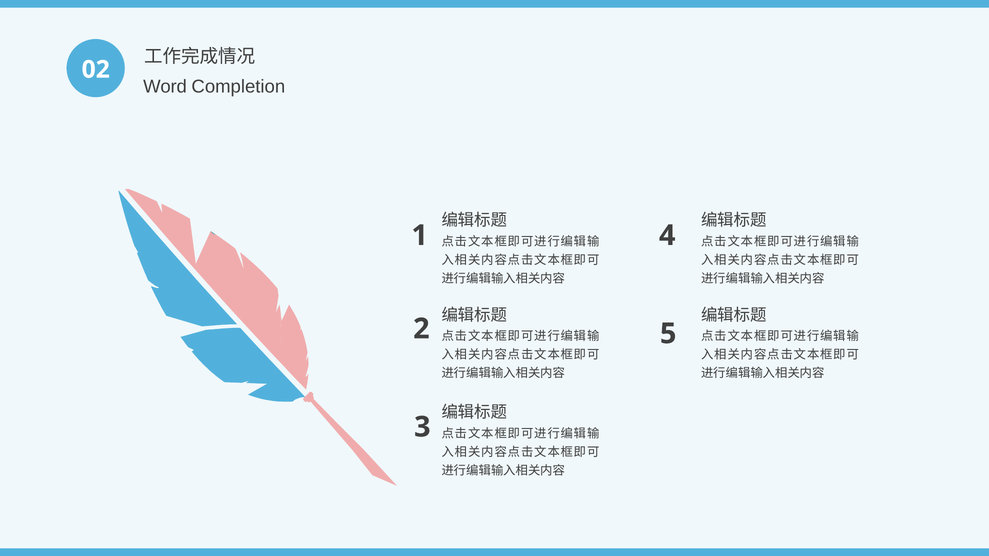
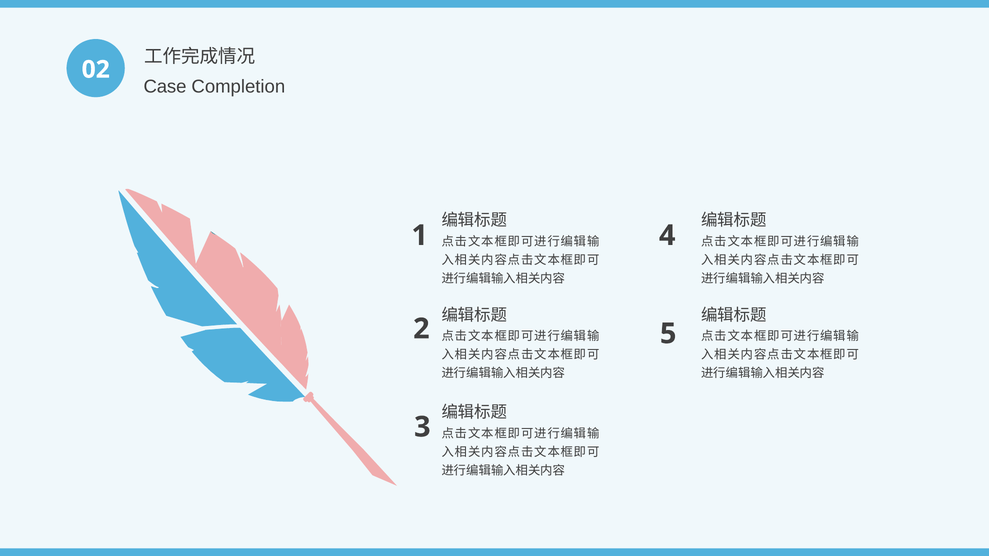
Word: Word -> Case
